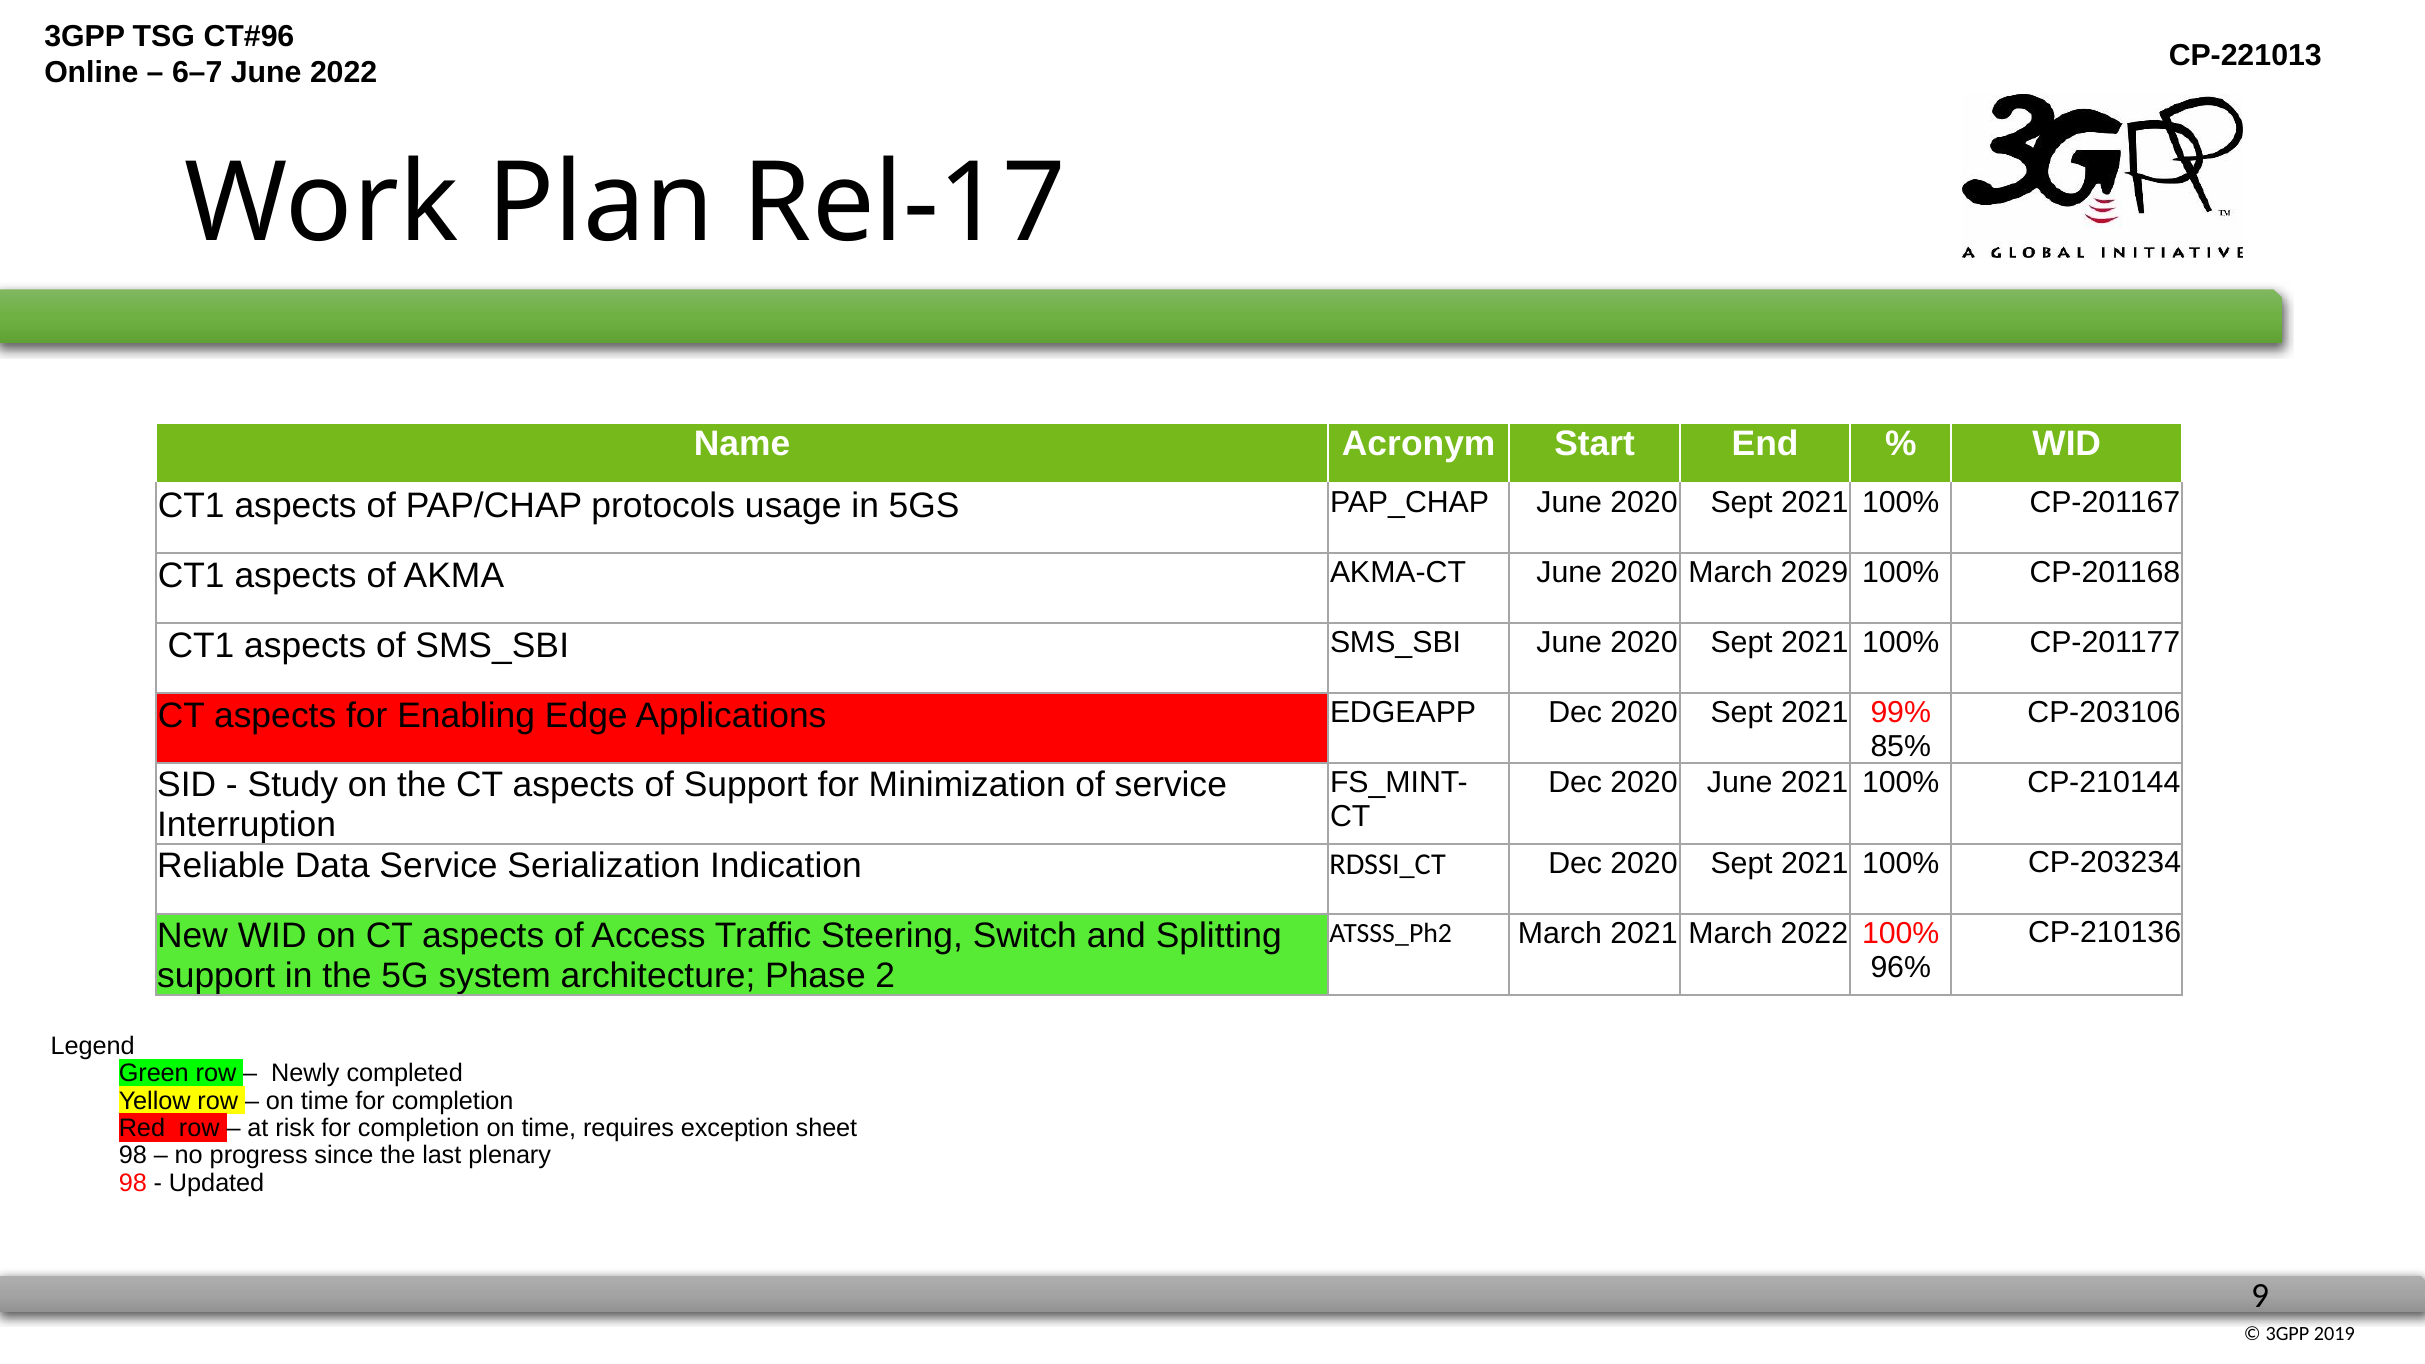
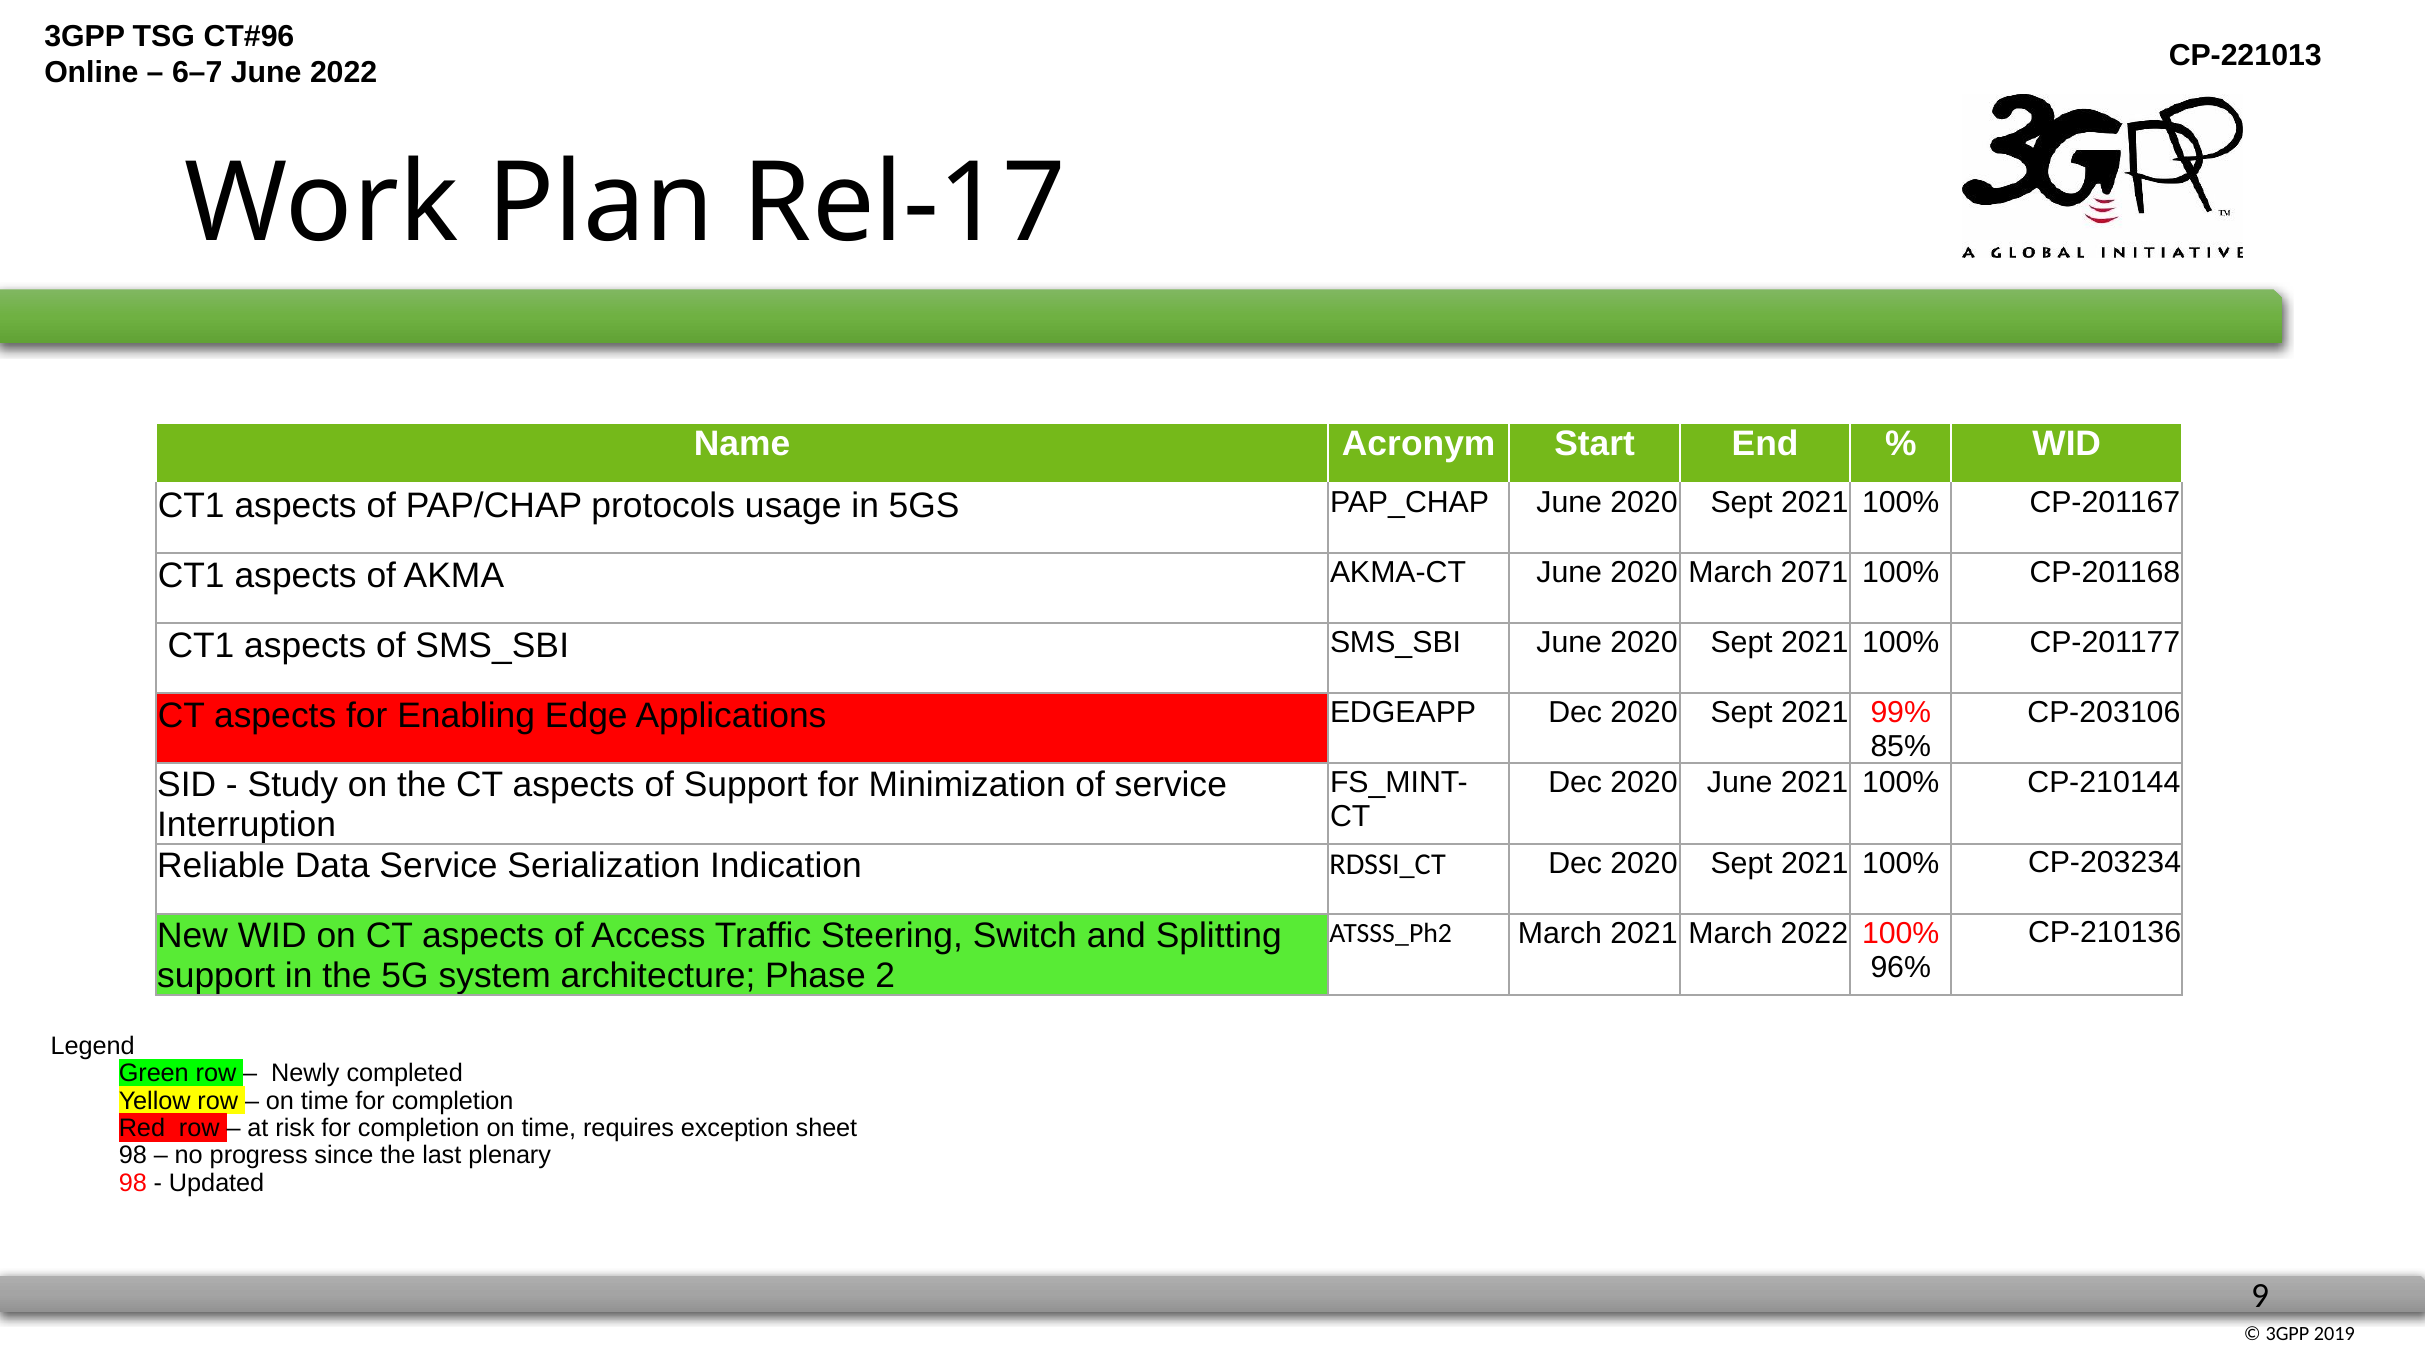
2029: 2029 -> 2071
